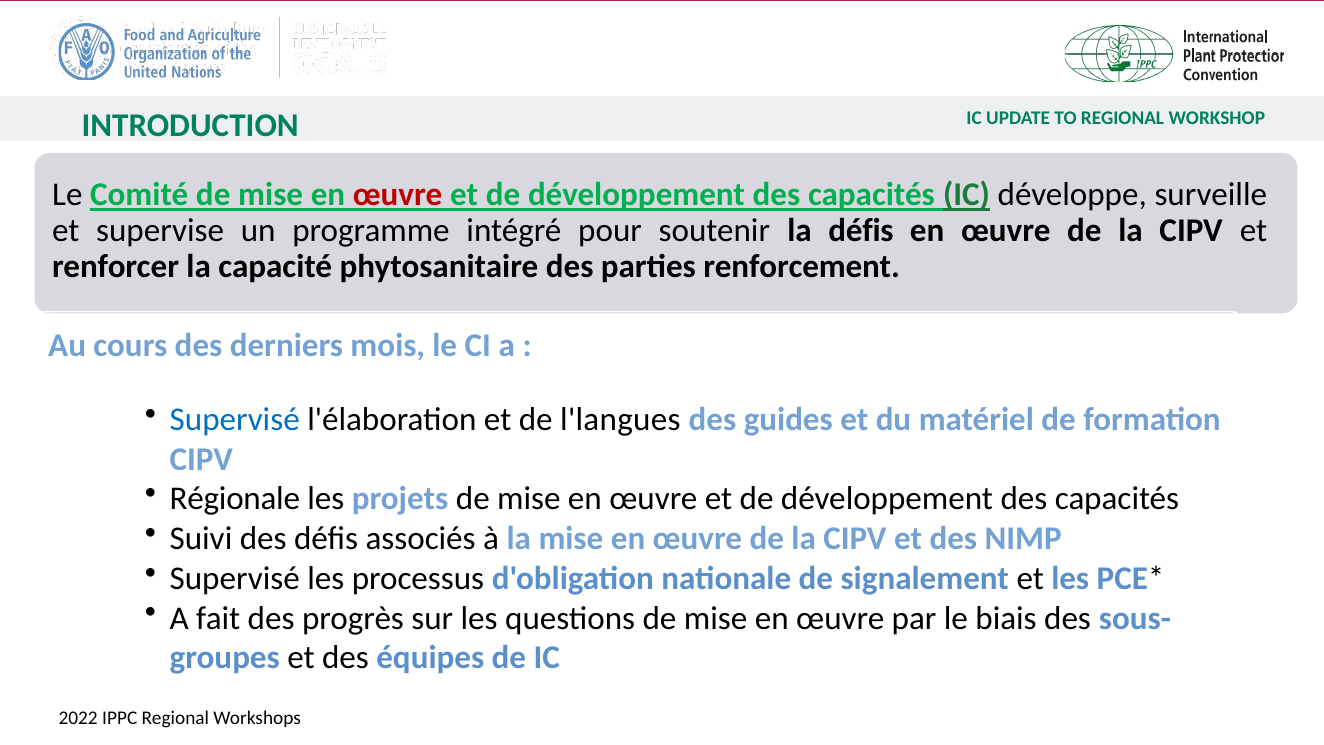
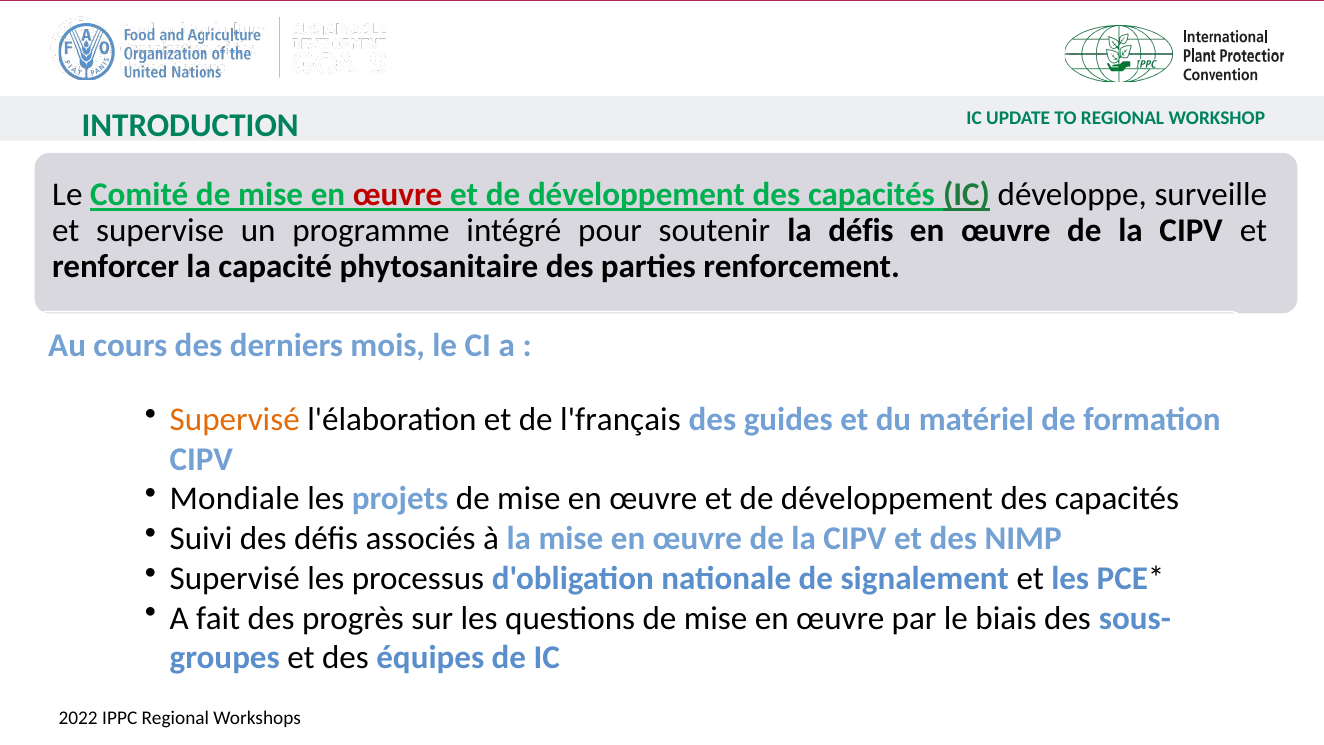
Supervisé at (235, 419) colour: blue -> orange
l'langues: l'langues -> l'français
Régionale: Régionale -> Mondiale
